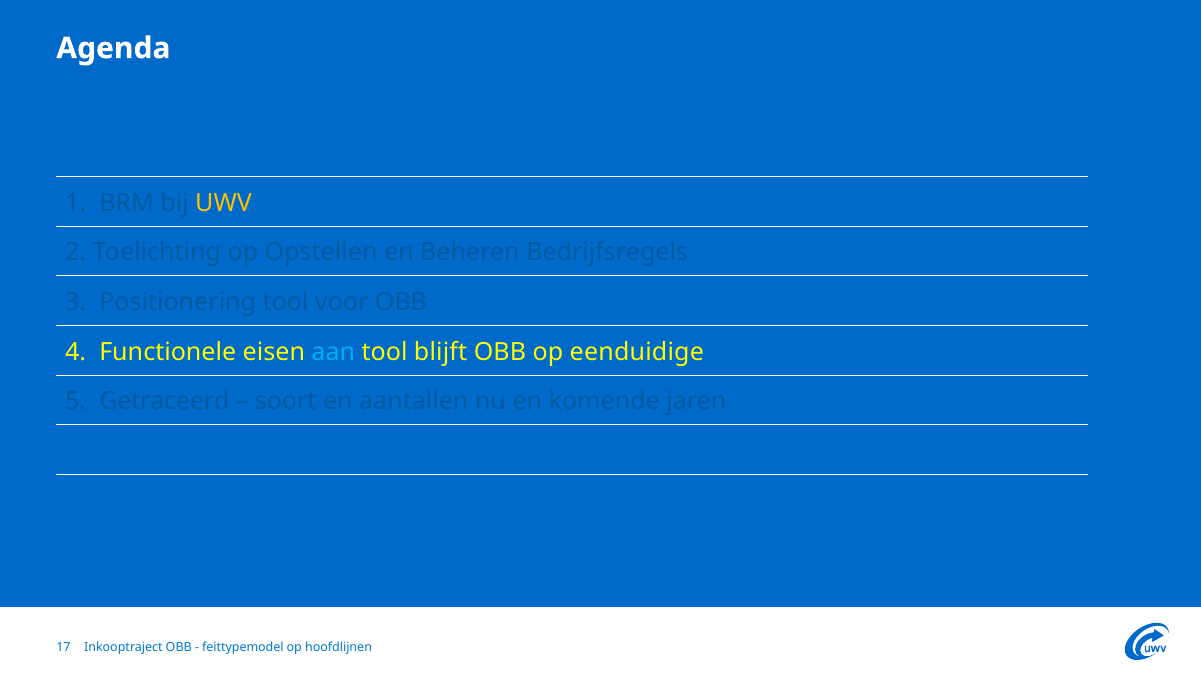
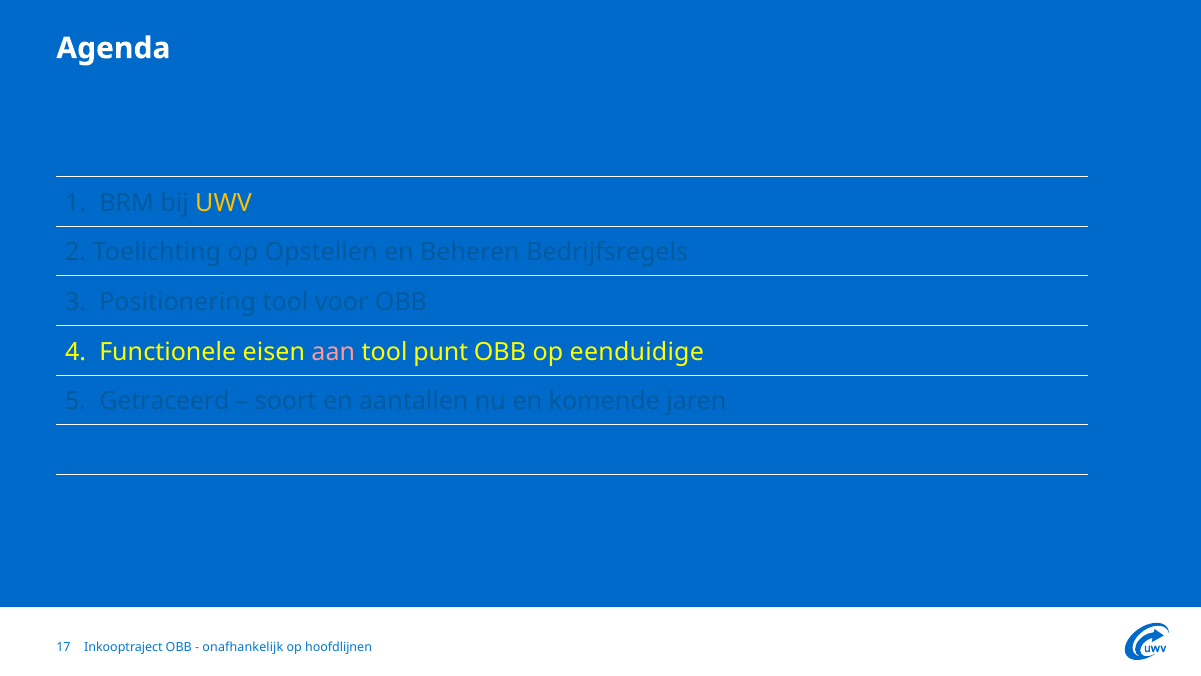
aan colour: light blue -> pink
blijft: blijft -> punt
feittypemodel: feittypemodel -> onafhankelijk
